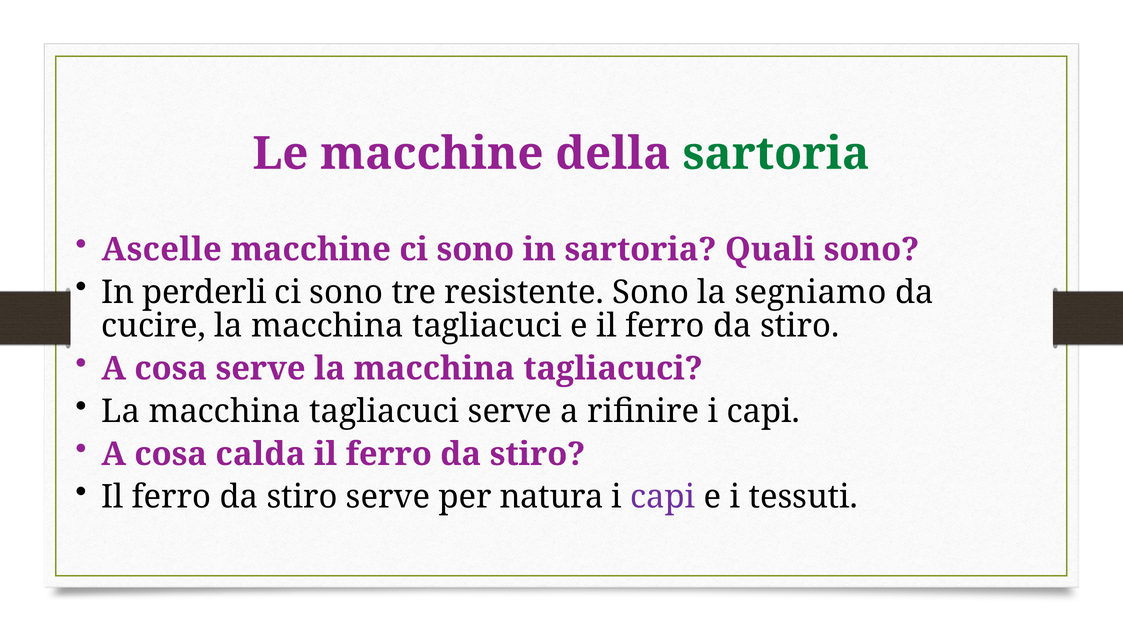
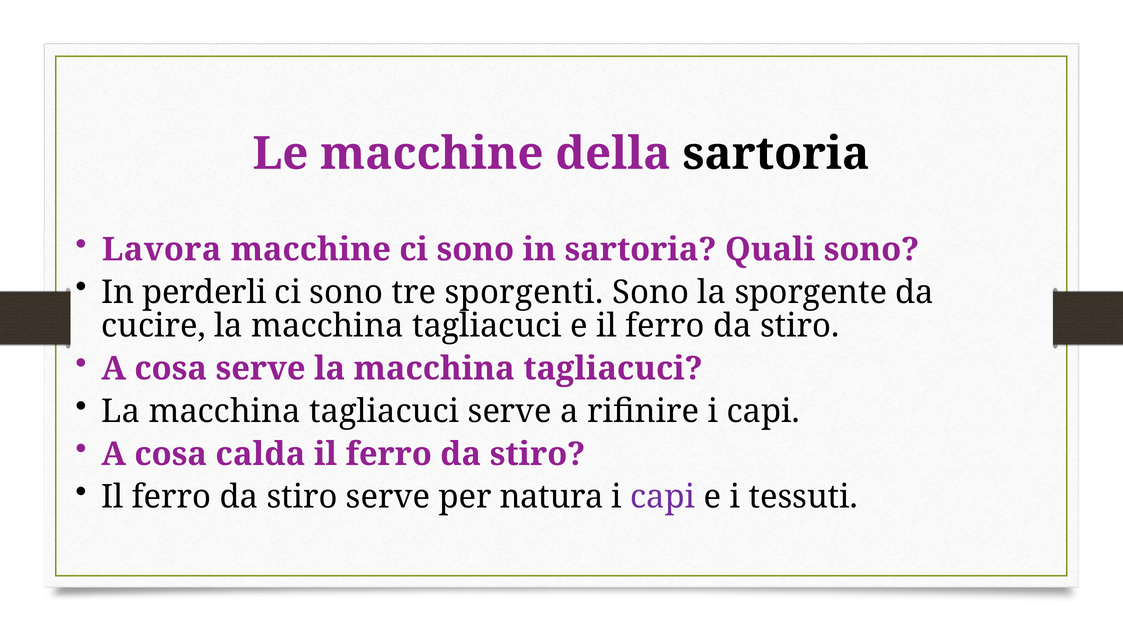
sartoria at (776, 154) colour: green -> black
Ascelle: Ascelle -> Lavora
resistente: resistente -> sporgenti
segniamo: segniamo -> sporgente
